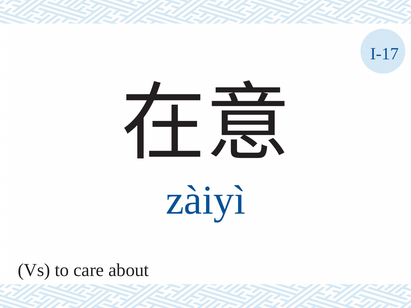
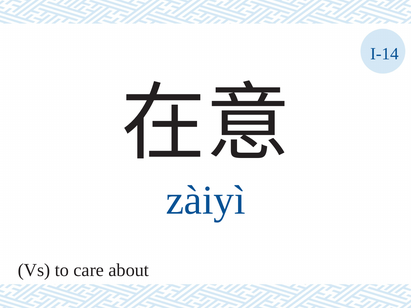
I-17: I-17 -> I-14
